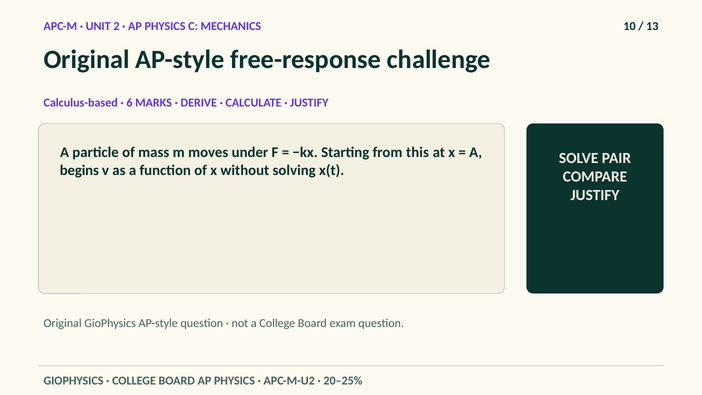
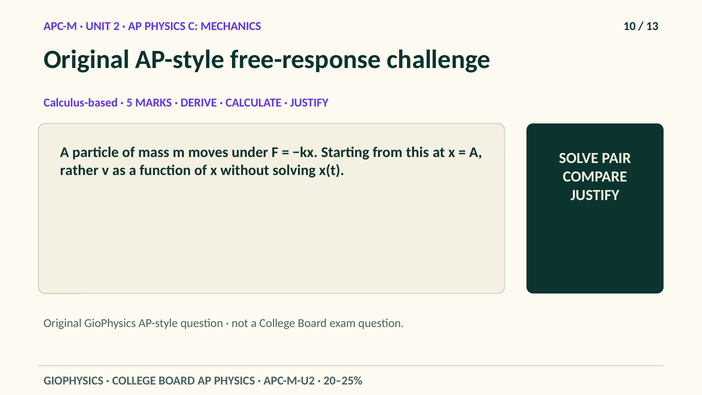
6: 6 -> 5
begins: begins -> rather
